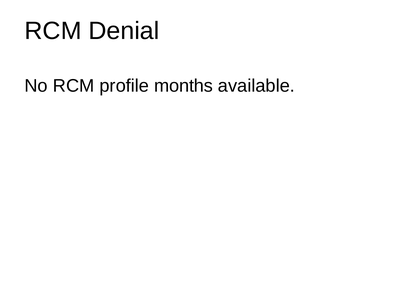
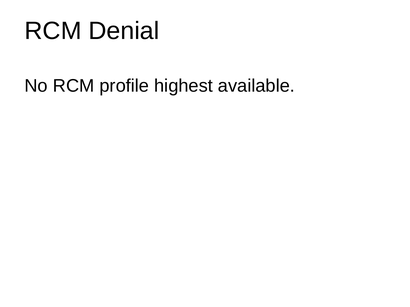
months: months -> highest
